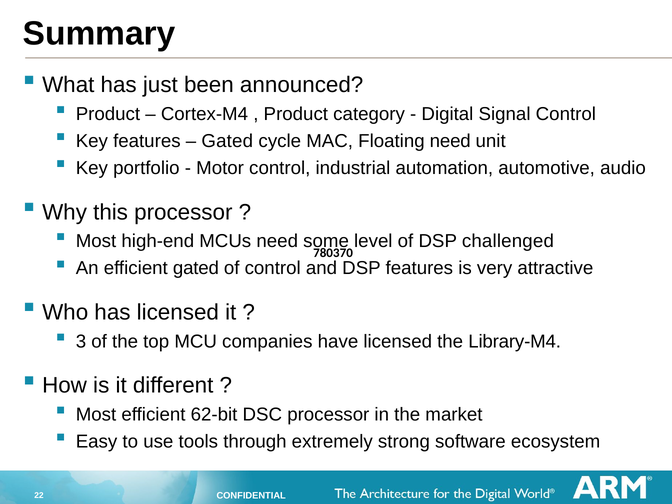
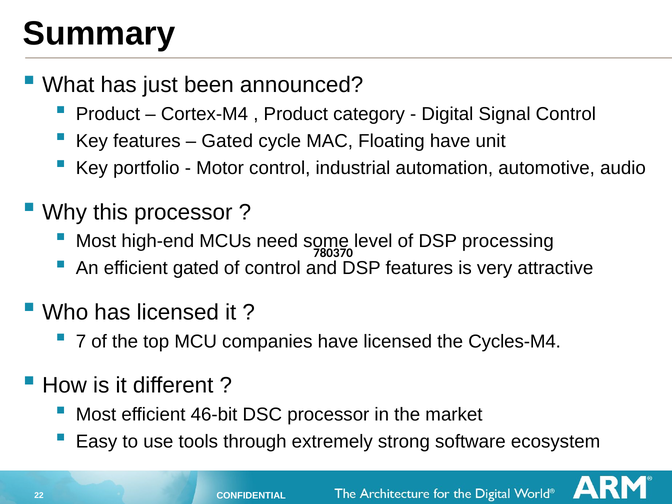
Floating need: need -> have
challenged: challenged -> processing
3: 3 -> 7
Library-M4: Library-M4 -> Cycles-M4
62-bit: 62-bit -> 46-bit
